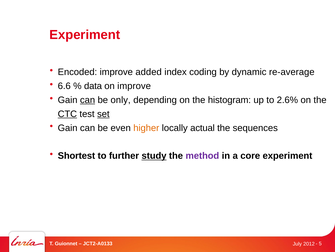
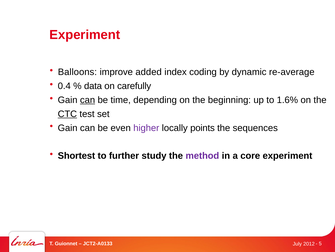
Encoded: Encoded -> Balloons
6.6: 6.6 -> 0.4
on improve: improve -> carefully
only: only -> time
histogram: histogram -> beginning
2.6%: 2.6% -> 1.6%
set underline: present -> none
higher colour: orange -> purple
actual: actual -> points
study underline: present -> none
